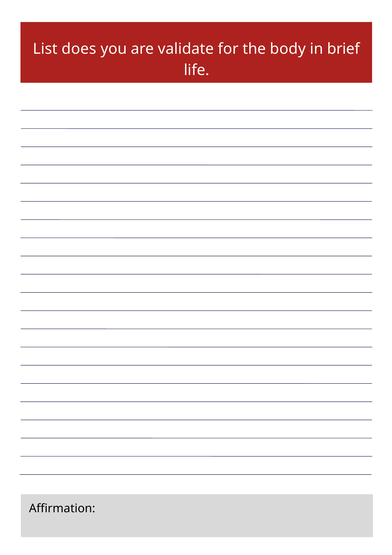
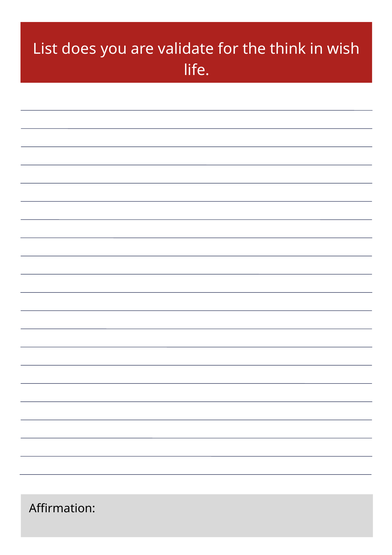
body: body -> think
brief: brief -> wish
